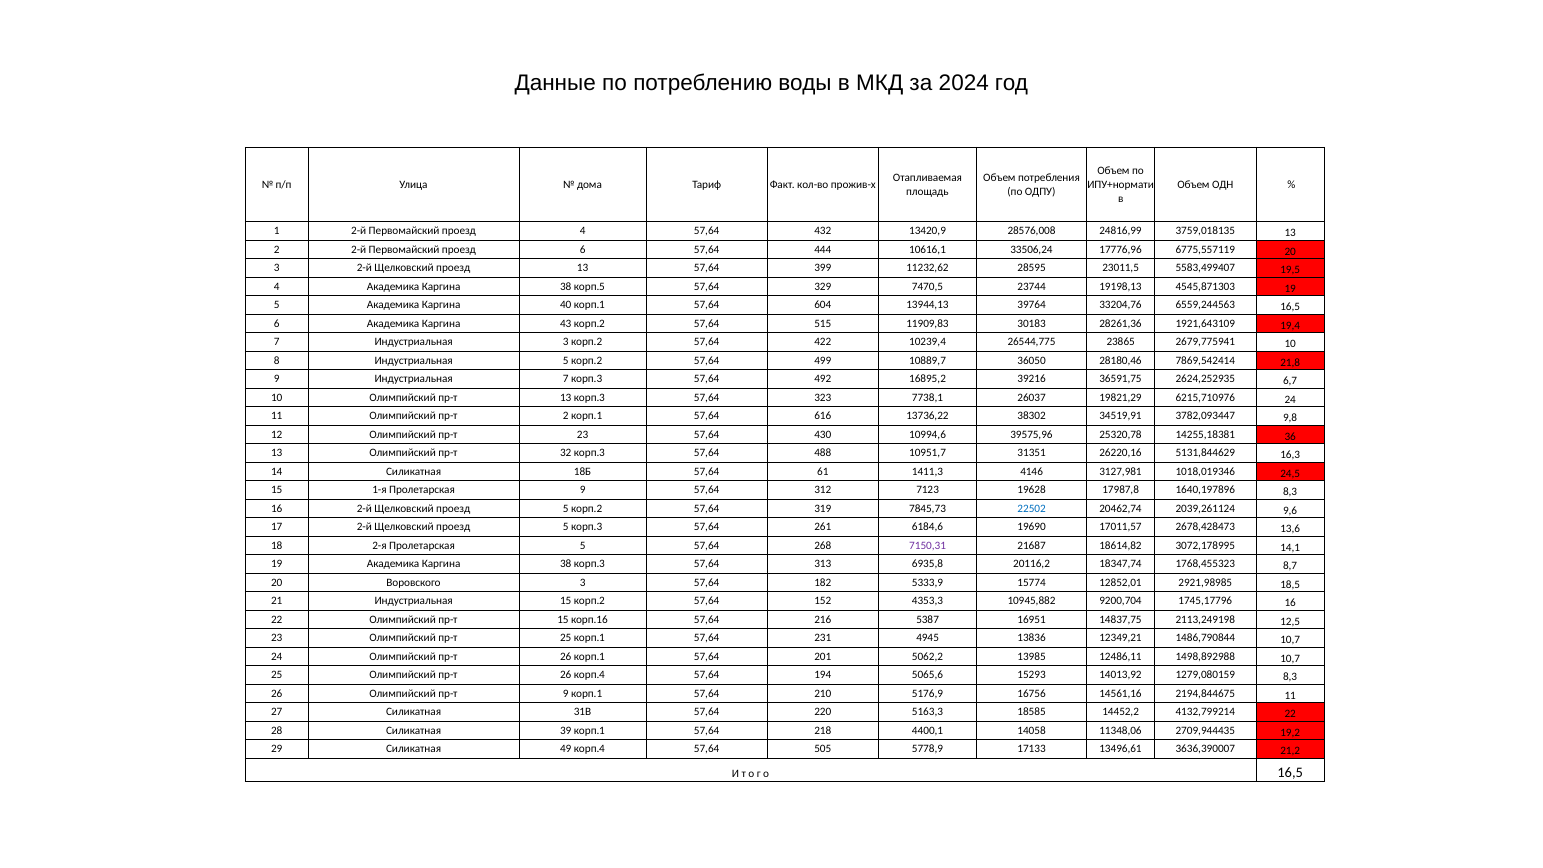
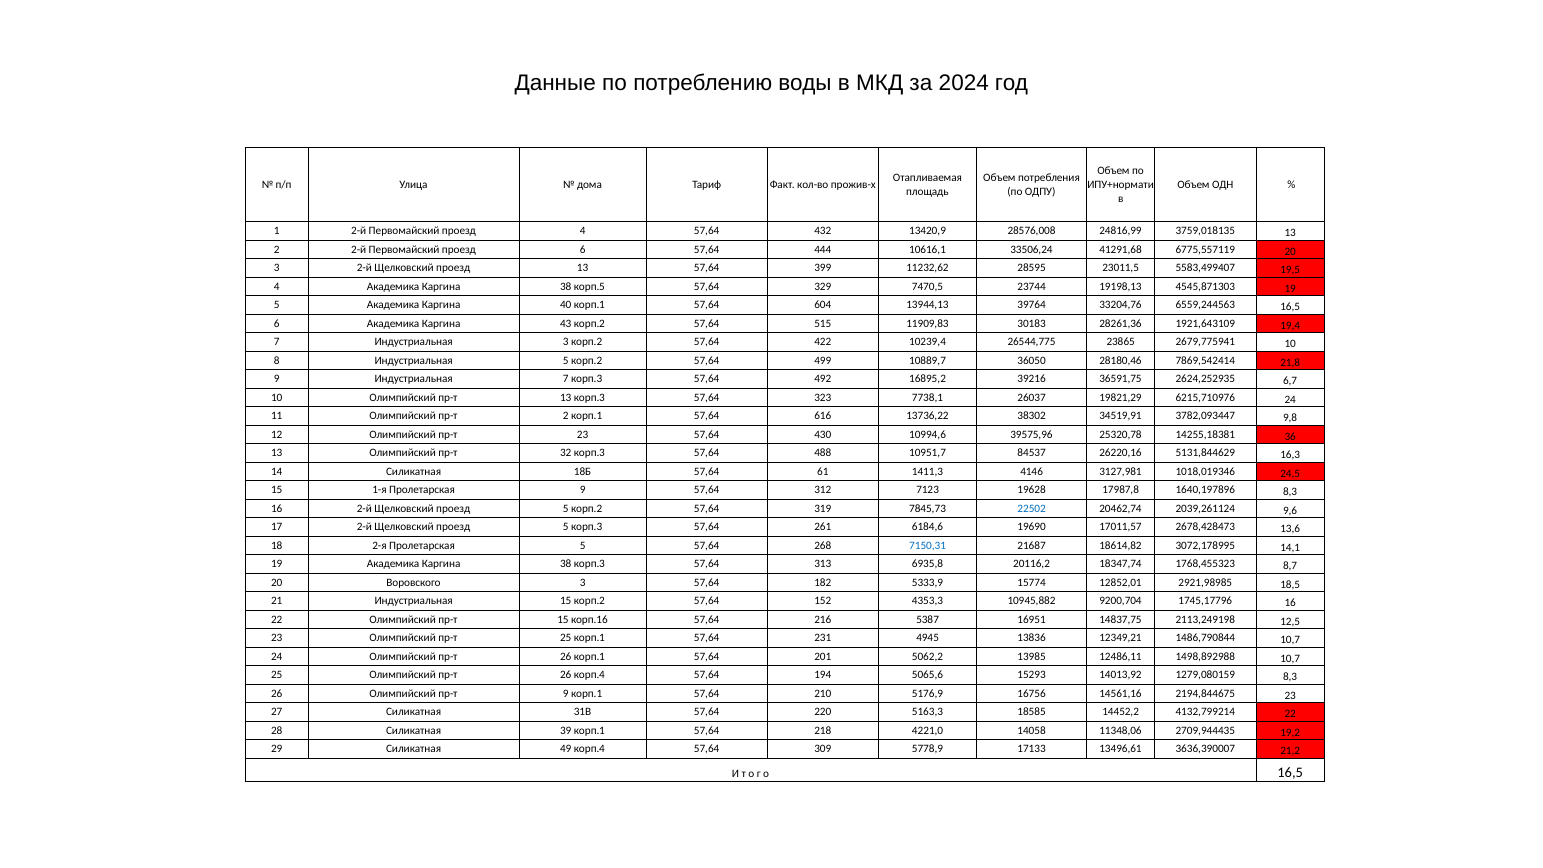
17776,96: 17776,96 -> 41291,68
31351: 31351 -> 84537
7150,31 colour: purple -> blue
2194,844675 11: 11 -> 23
4400,1: 4400,1 -> 4221,0
505: 505 -> 309
